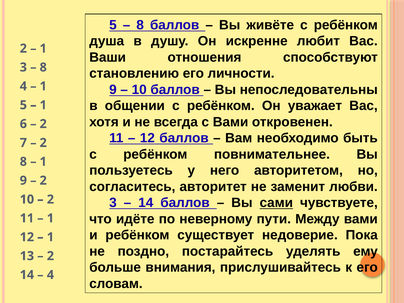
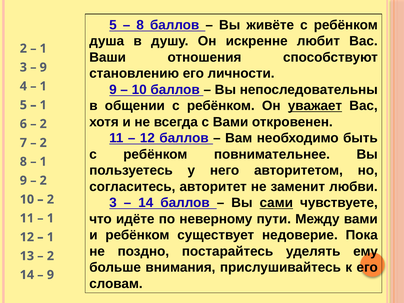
8 at (43, 67): 8 -> 9
уважает underline: none -> present
4 at (50, 275): 4 -> 9
